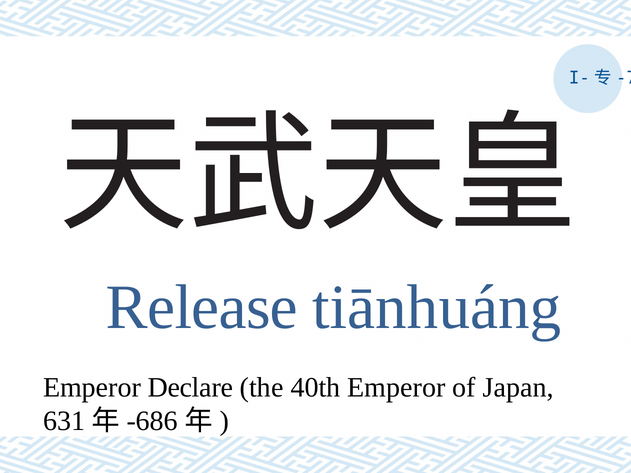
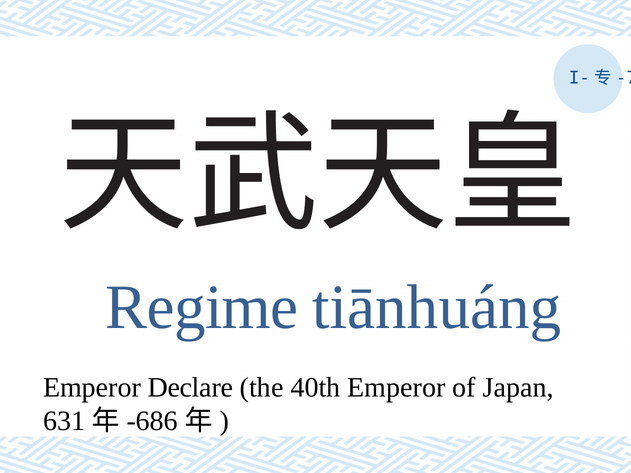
Release: Release -> Regime
